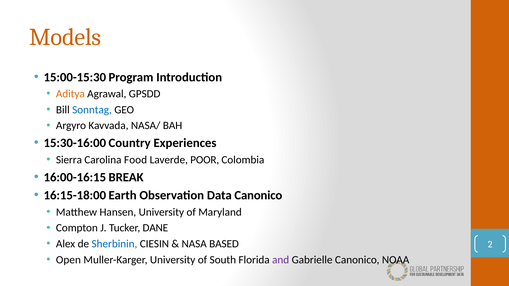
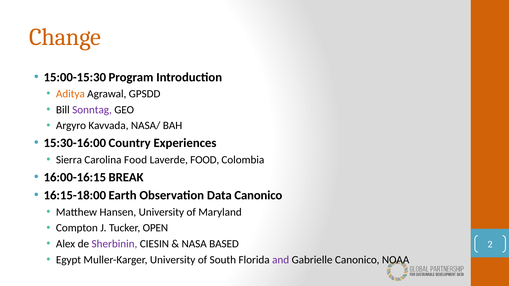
Models: Models -> Change
Sonntag colour: blue -> purple
Laverde POOR: POOR -> FOOD
DANE: DANE -> OPEN
Sherbinin colour: blue -> purple
Open: Open -> Egypt
